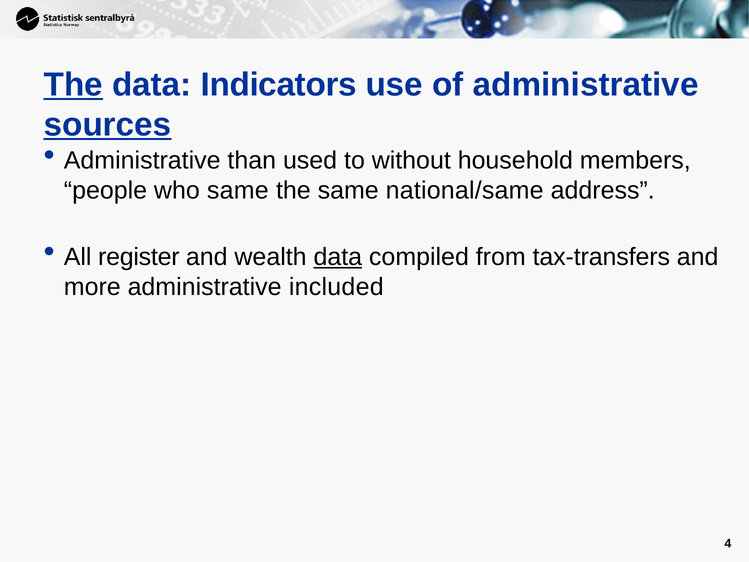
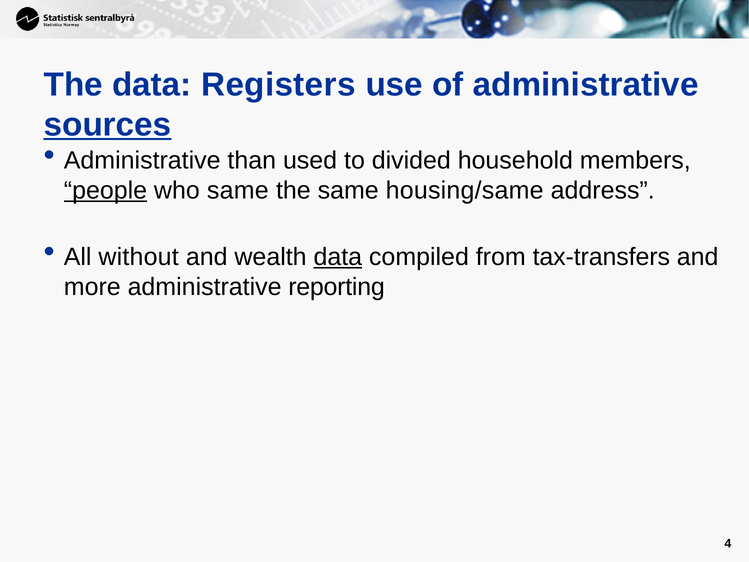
The at (73, 85) underline: present -> none
Indicators: Indicators -> Registers
without: without -> divided
people underline: none -> present
national/same: national/same -> housing/same
register: register -> without
included: included -> reporting
